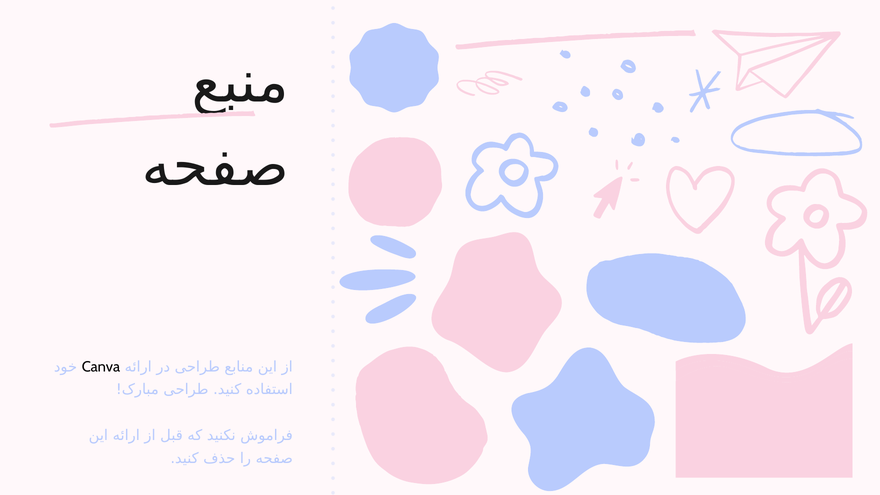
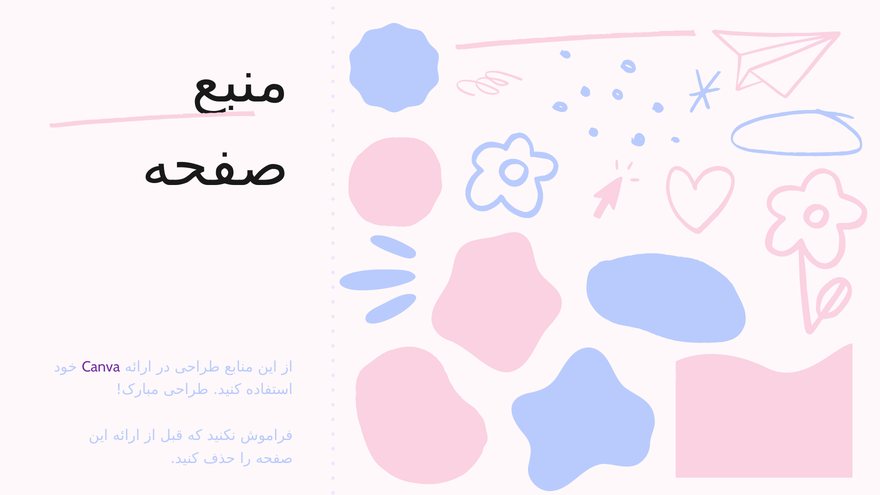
Canva colour: black -> purple
